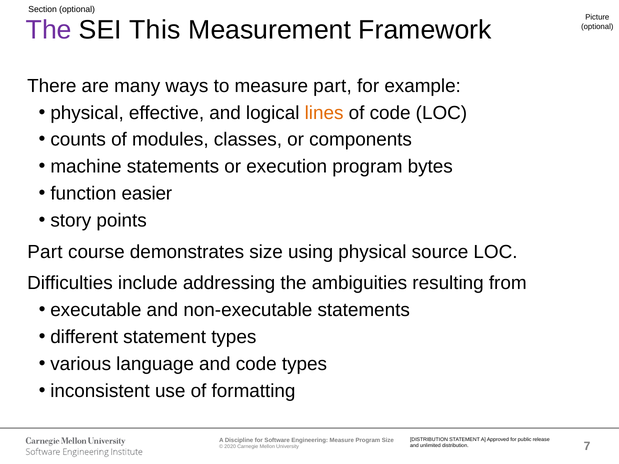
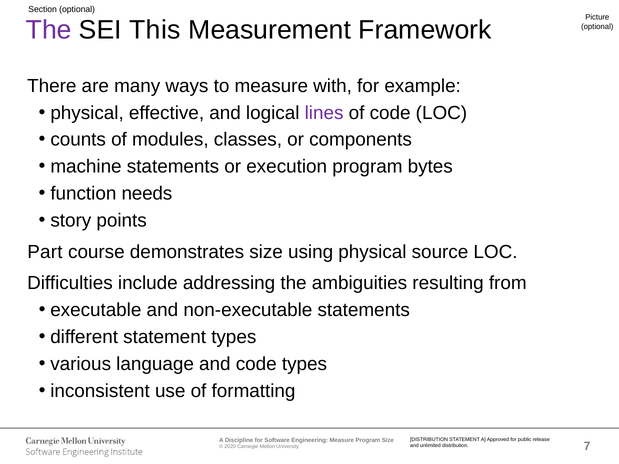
measure part: part -> with
lines colour: orange -> purple
easier: easier -> needs
